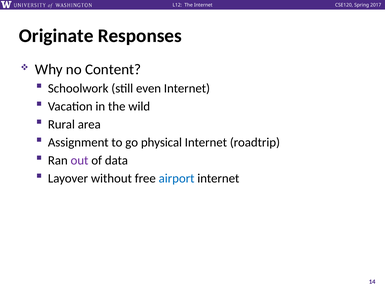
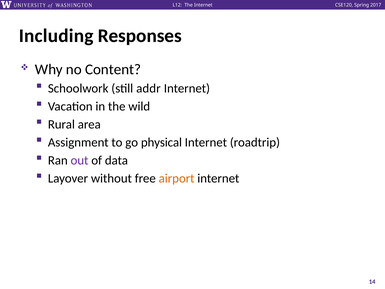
Originate: Originate -> Including
even: even -> addr
airport colour: blue -> orange
